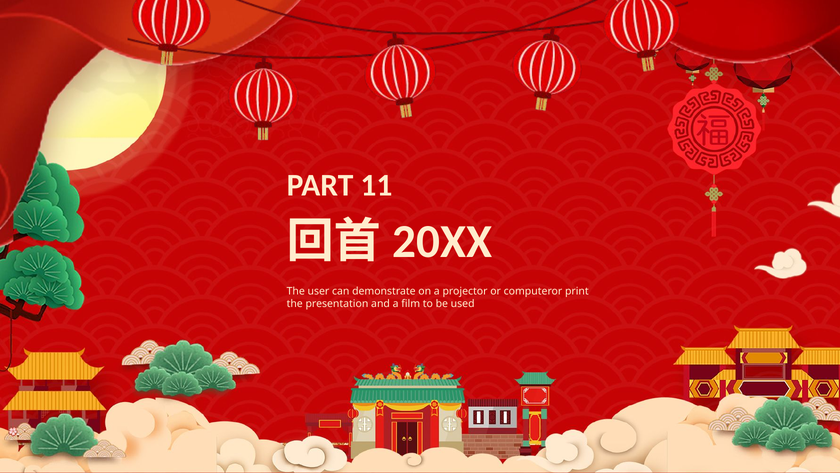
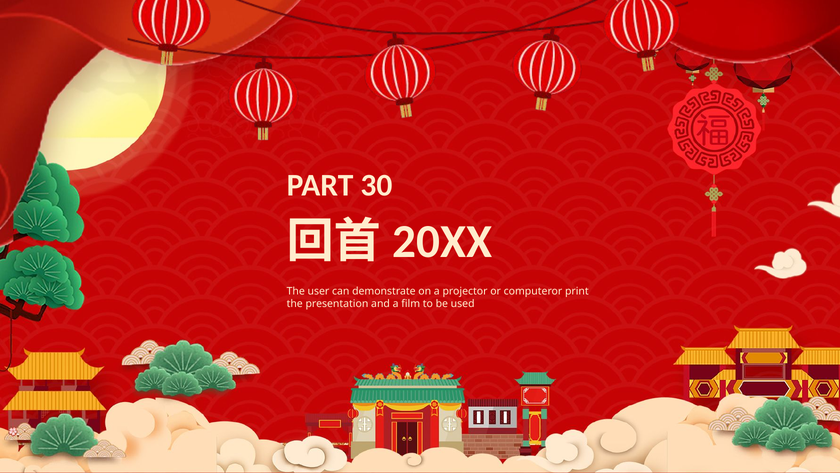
11: 11 -> 30
